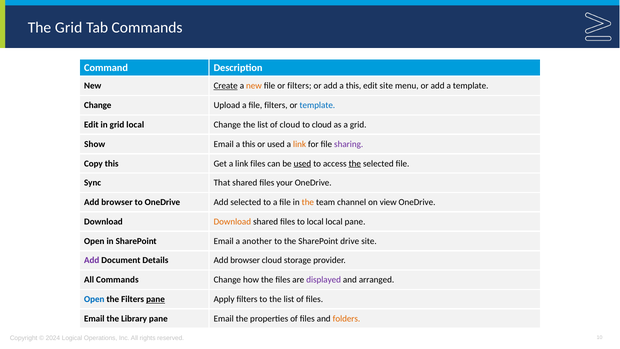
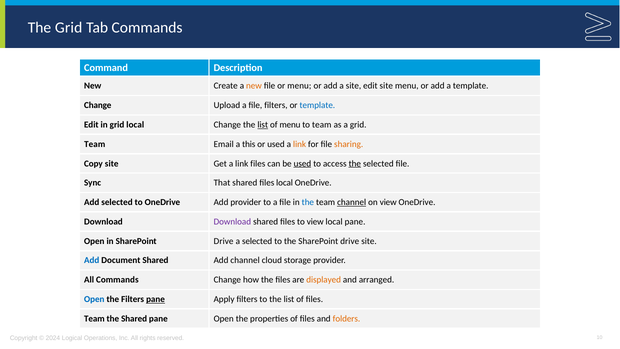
Create underline: present -> none
or filters: filters -> menu
add a this: this -> site
list at (263, 125) underline: none -> present
of cloud: cloud -> menu
to cloud: cloud -> team
Show at (95, 144): Show -> Team
sharing colour: purple -> orange
Copy this: this -> site
files your: your -> local
browser at (117, 202): browser -> selected
Add selected: selected -> provider
the at (308, 202) colour: orange -> blue
channel at (352, 202) underline: none -> present
Download at (232, 222) colour: orange -> purple
to local: local -> view
in SharePoint Email: Email -> Drive
a another: another -> selected
Add at (92, 260) colour: purple -> blue
Document Details: Details -> Shared
browser at (245, 260): browser -> channel
displayed colour: purple -> orange
Email at (94, 318): Email -> Team
the Library: Library -> Shared
Email at (224, 318): Email -> Open
